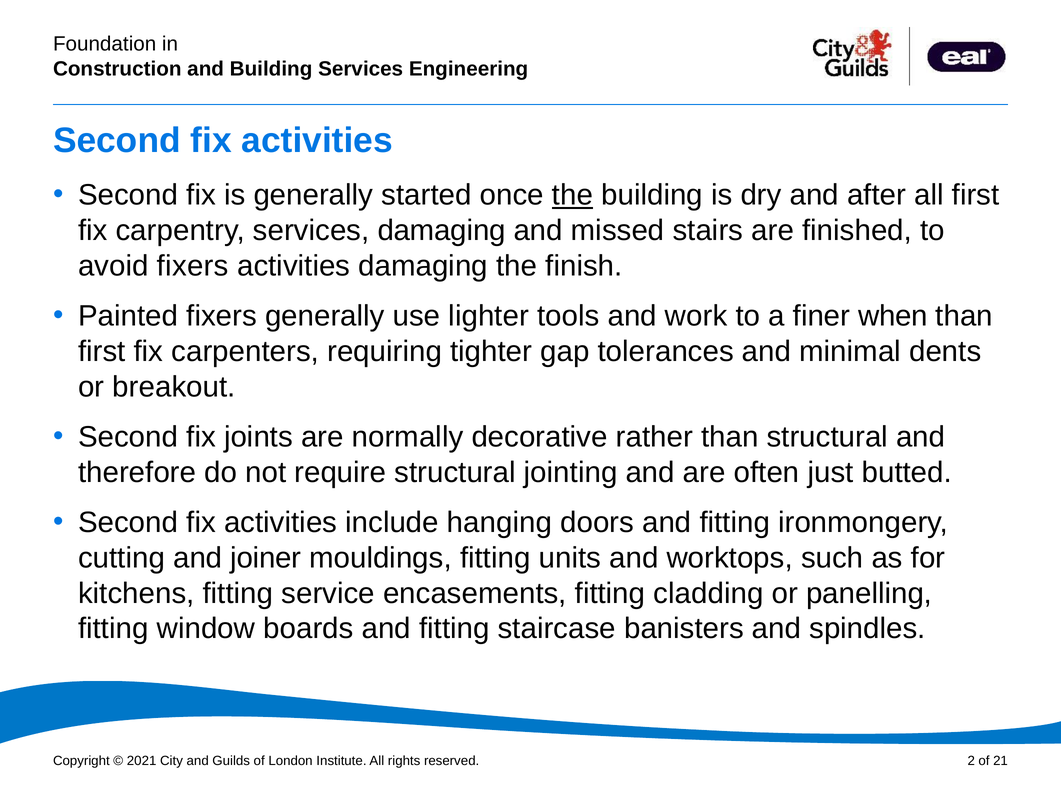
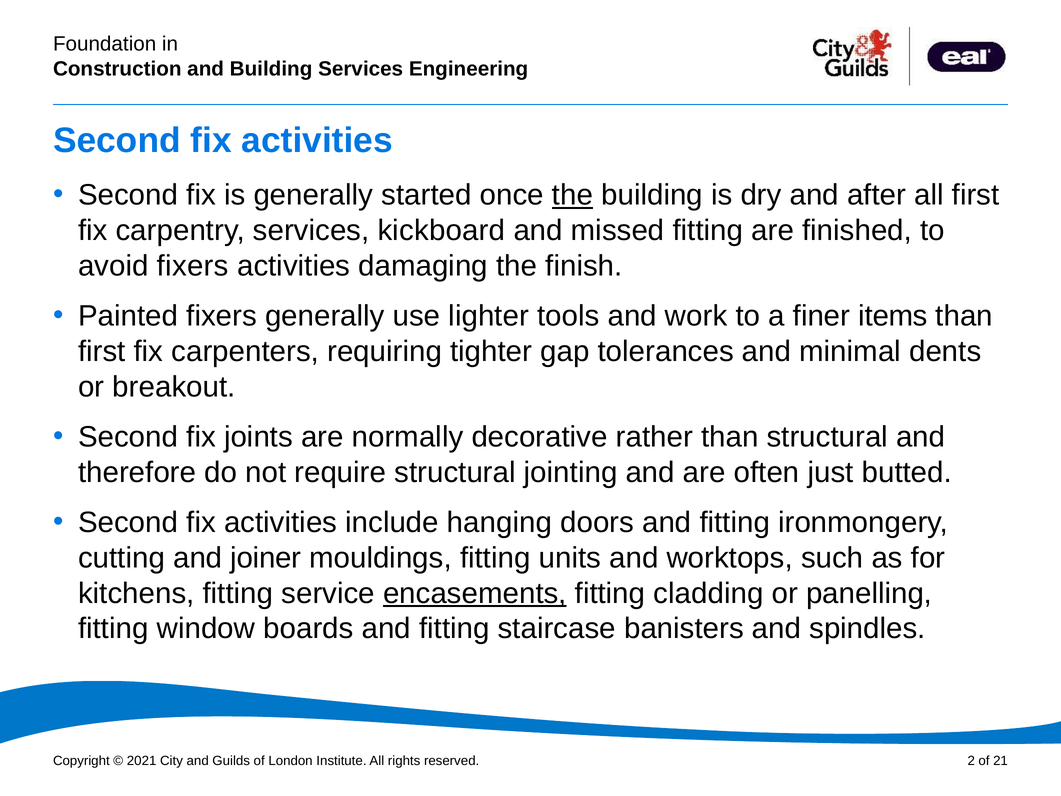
services damaging: damaging -> kickboard
missed stairs: stairs -> fitting
when: when -> items
encasements underline: none -> present
